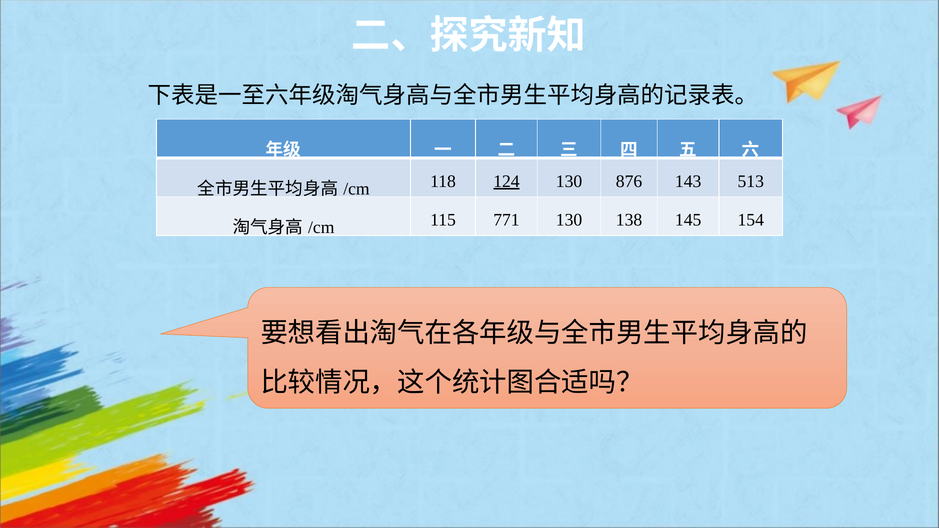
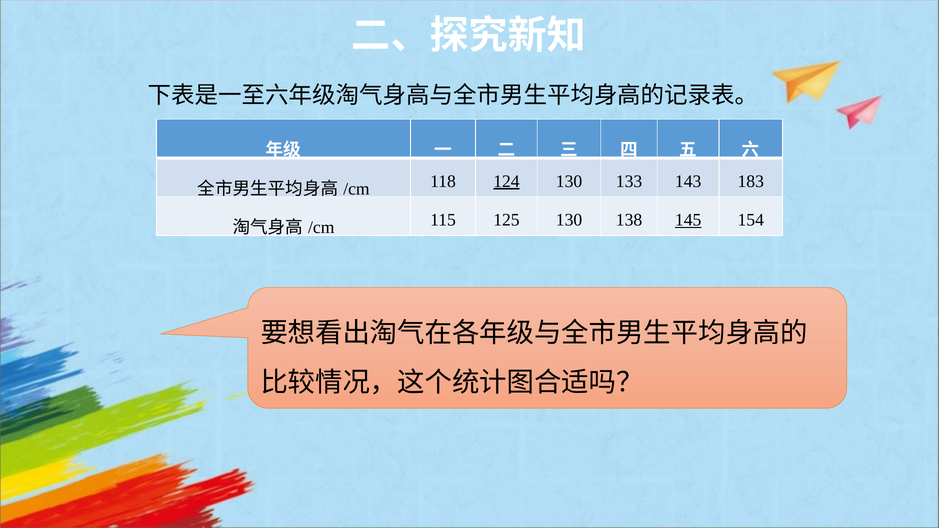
876: 876 -> 133
513: 513 -> 183
771: 771 -> 125
145 underline: none -> present
